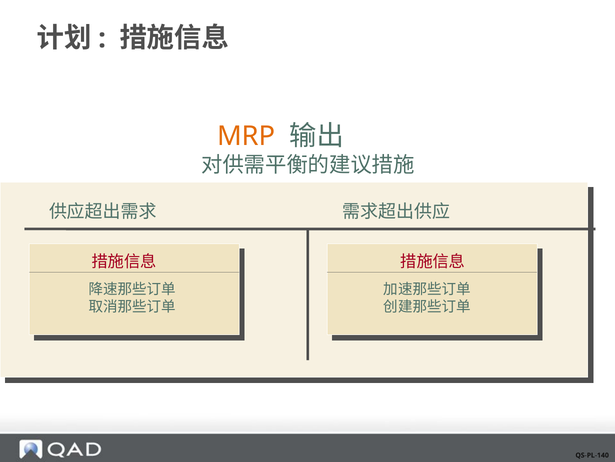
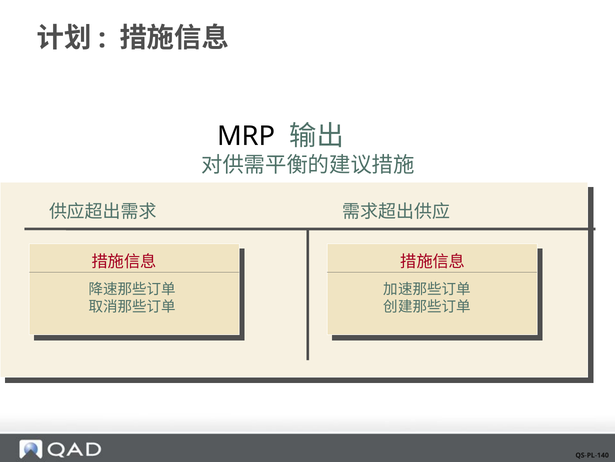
MRP colour: orange -> black
